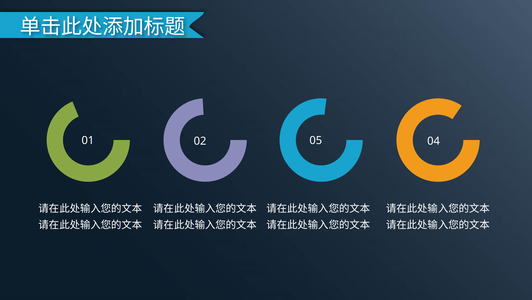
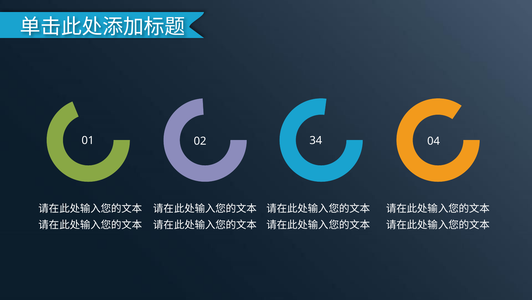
05: 05 -> 34
